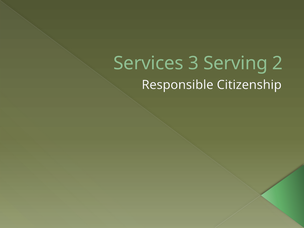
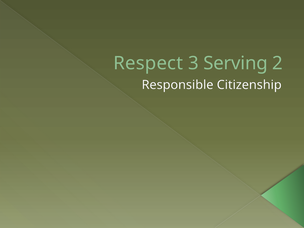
Services: Services -> Respect
